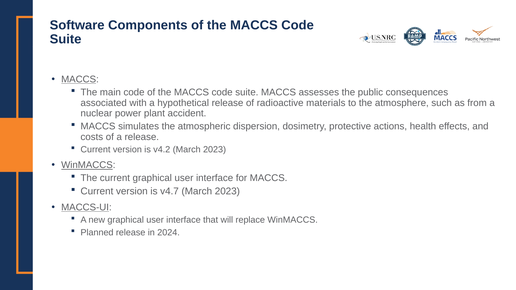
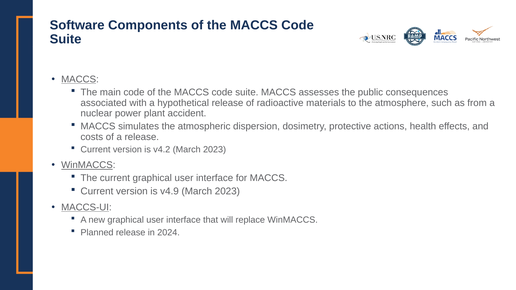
v4.7: v4.7 -> v4.9
